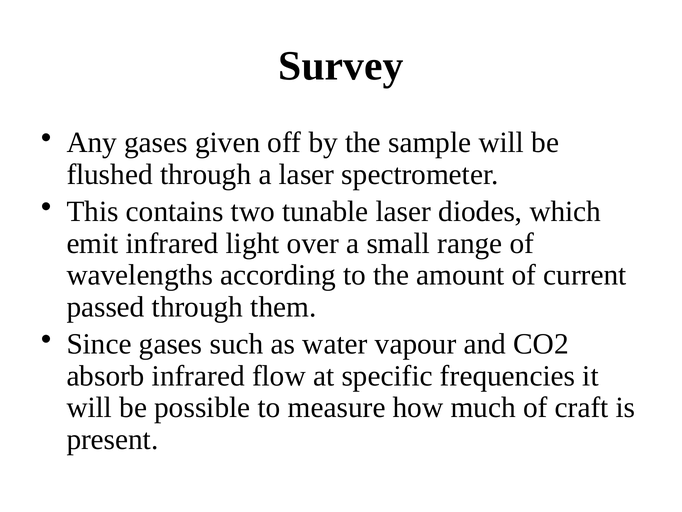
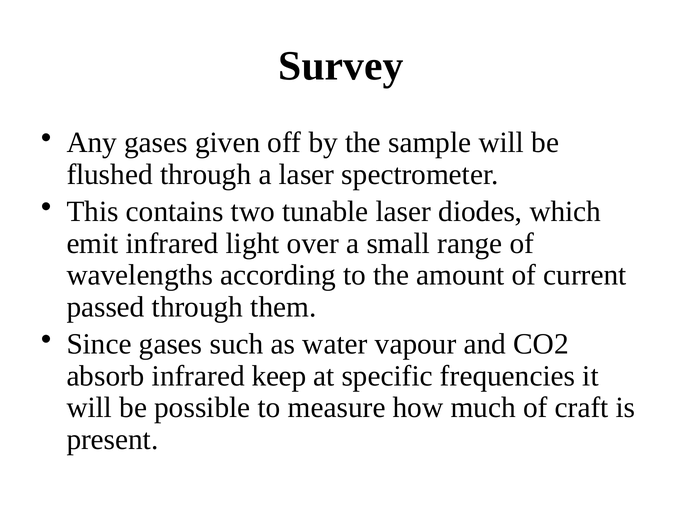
flow: flow -> keep
